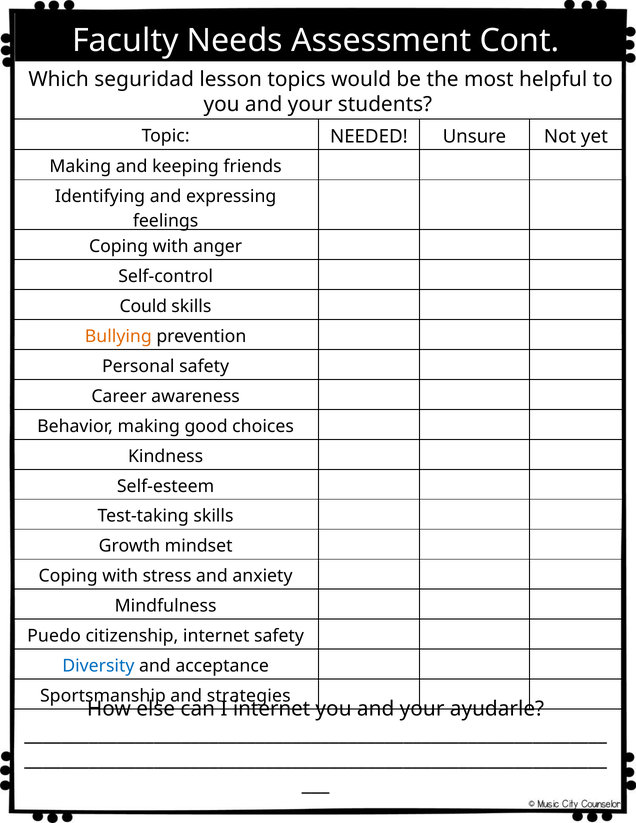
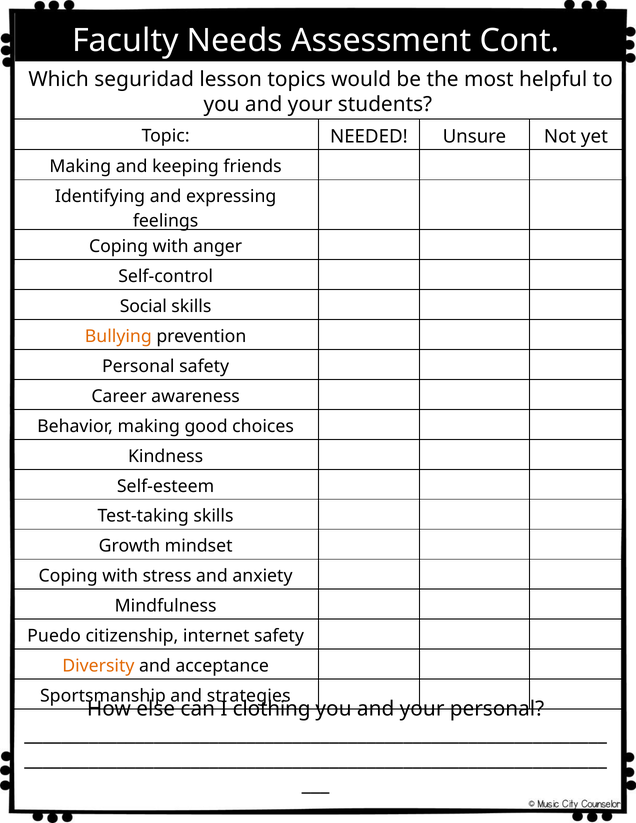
Could: Could -> Social
Diversity colour: blue -> orange
I internet: internet -> clothing
your ayudarle: ayudarle -> personal
